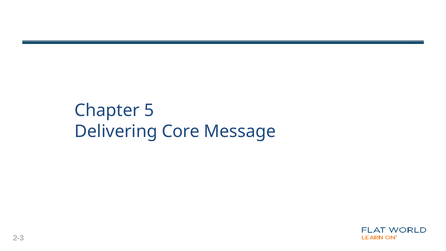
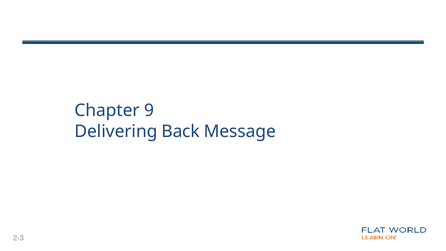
5: 5 -> 9
Core: Core -> Back
